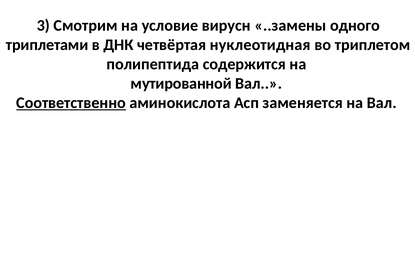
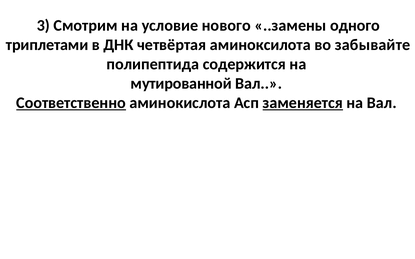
вирусн: вирусн -> нового
нуклеотидная: нуклеотидная -> аминоксилота
триплетом: триплетом -> забывайте
заменяется underline: none -> present
